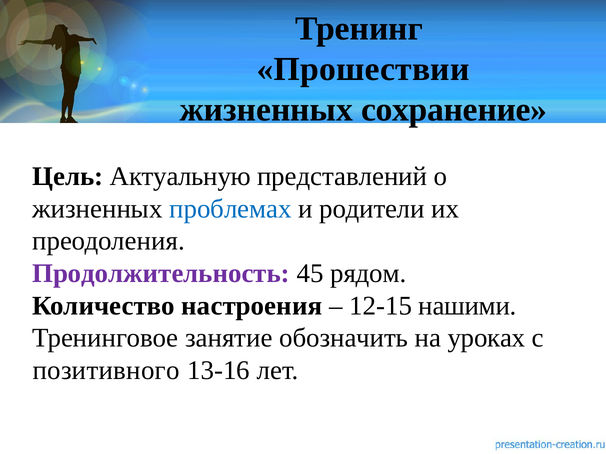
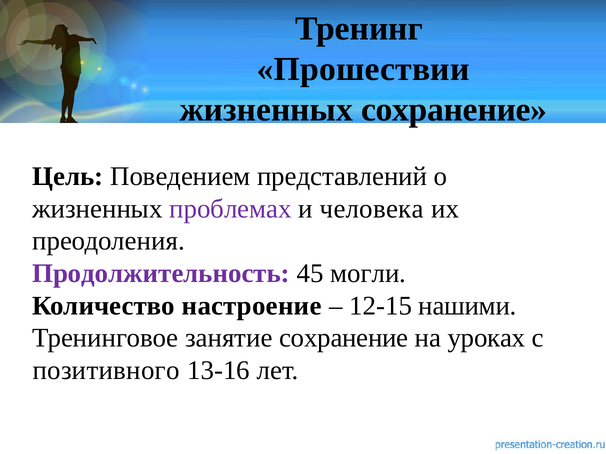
Актуальную: Актуальную -> Поведением
проблемах colour: blue -> purple
родители: родители -> человека
рядом: рядом -> могли
настроения: настроения -> настроение
занятие обозначить: обозначить -> сохранение
